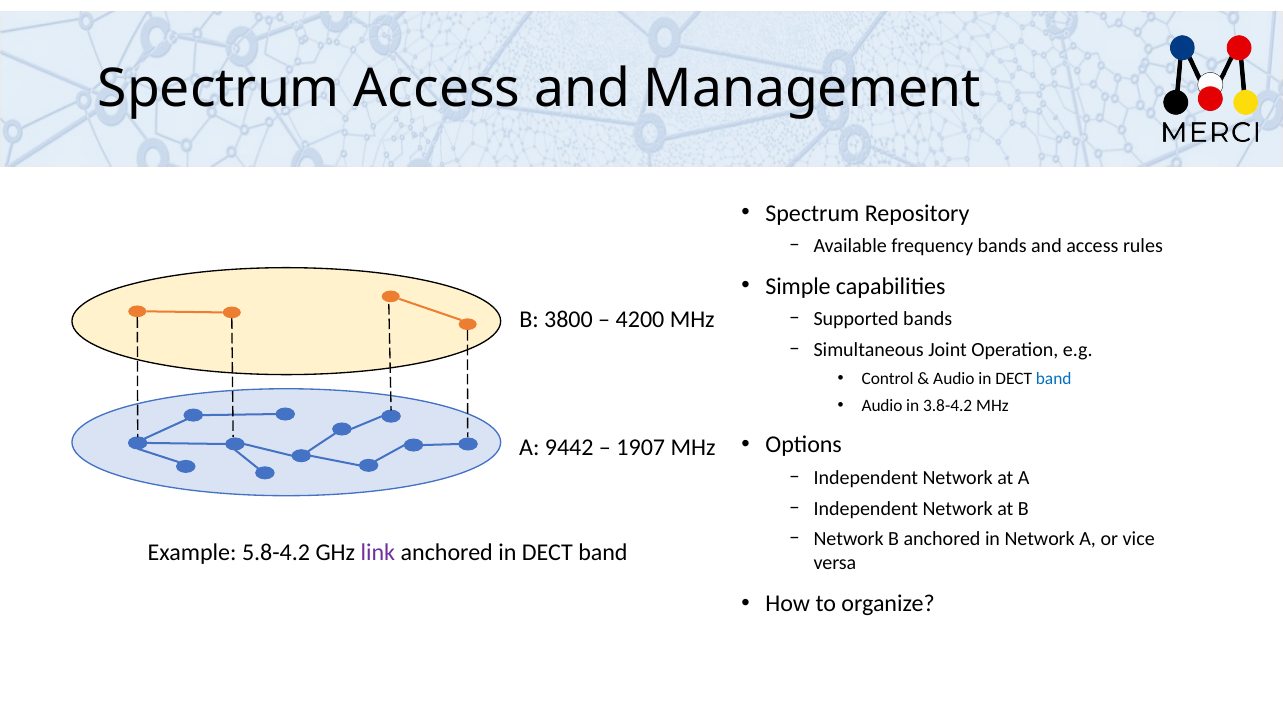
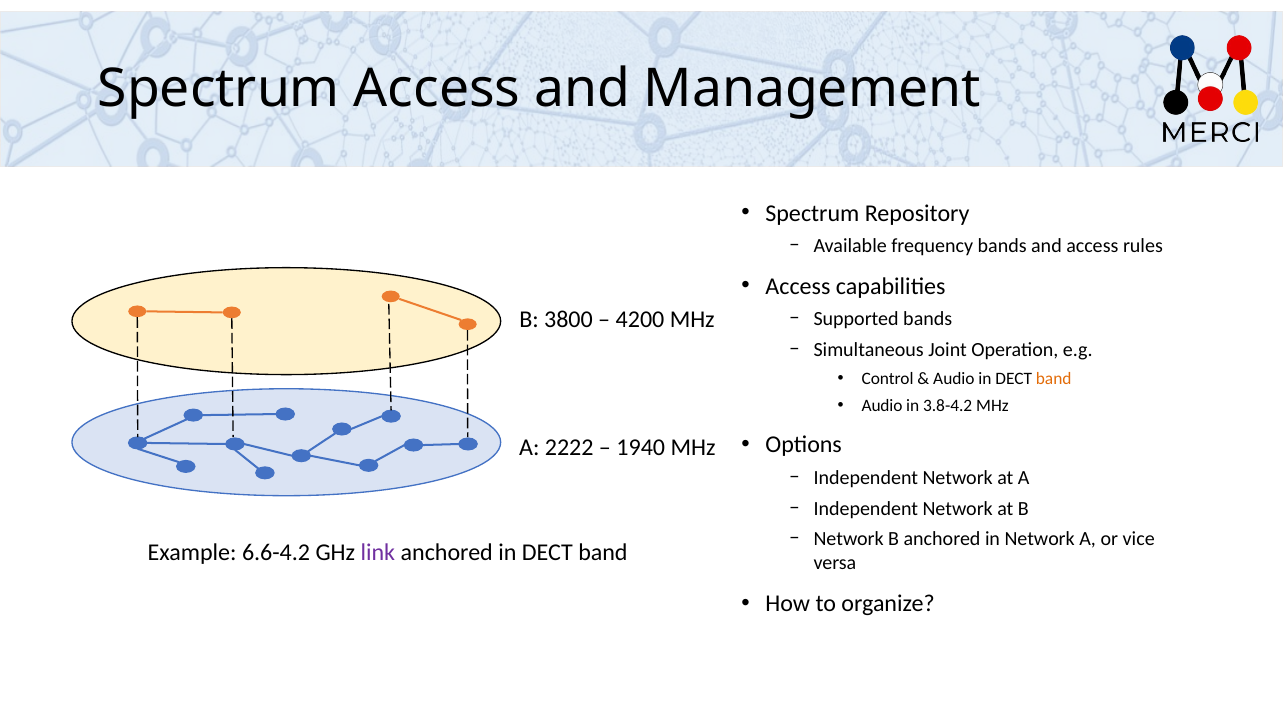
Simple at (798, 286): Simple -> Access
band at (1054, 379) colour: blue -> orange
9442: 9442 -> 2222
1907: 1907 -> 1940
5.8-4.2: 5.8-4.2 -> 6.6-4.2
